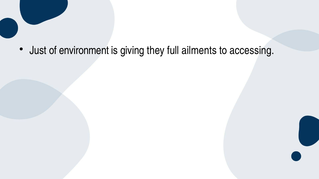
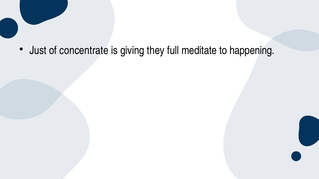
environment: environment -> concentrate
ailments: ailments -> meditate
accessing: accessing -> happening
